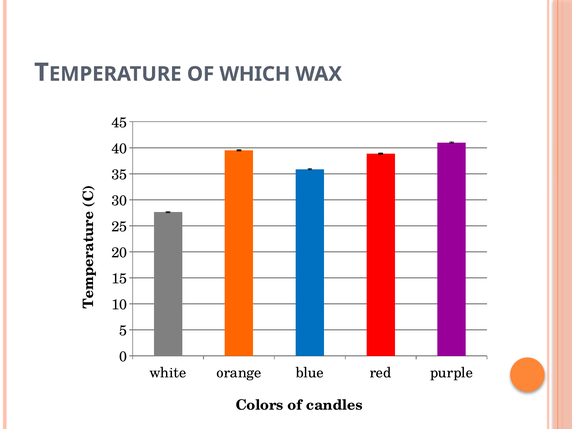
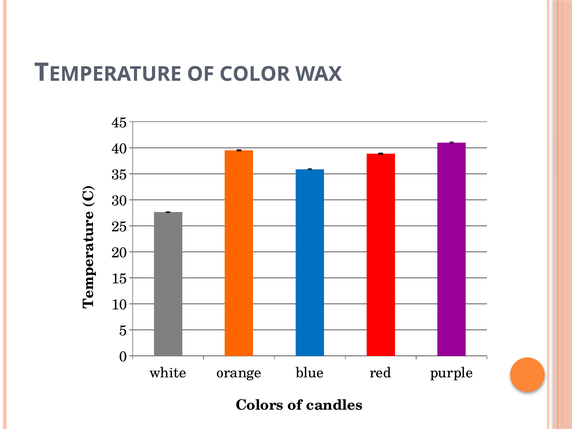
WHICH: WHICH -> COLOR
